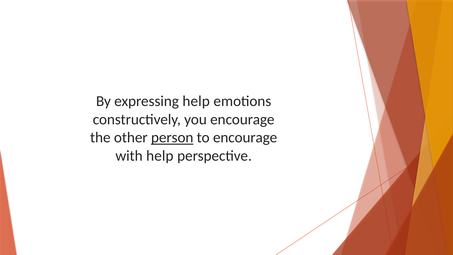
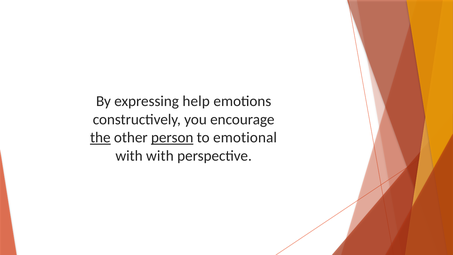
the underline: none -> present
to encourage: encourage -> emotional
with help: help -> with
